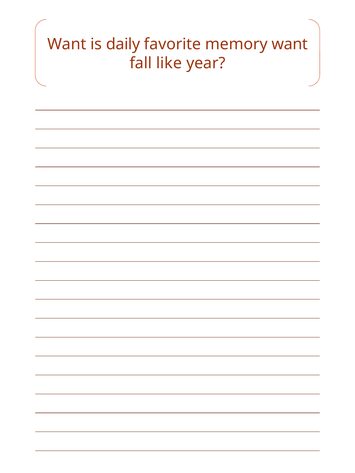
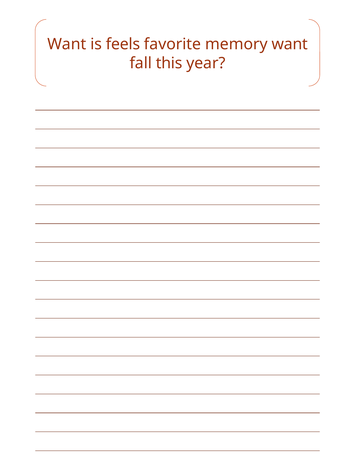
daily: daily -> feels
like: like -> this
